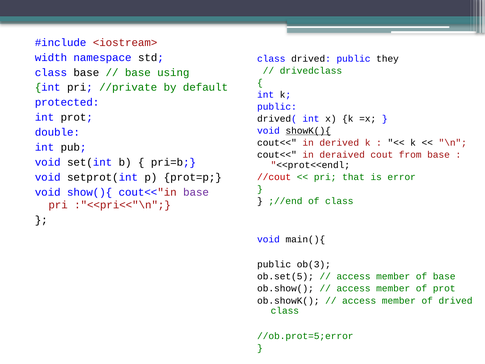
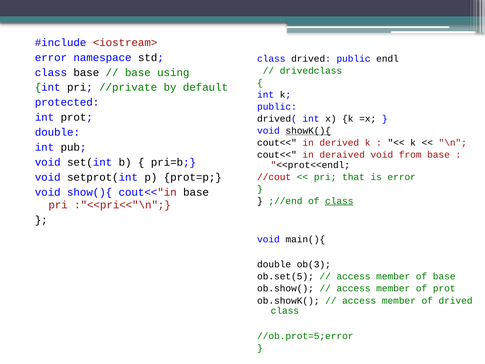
width at (51, 57): width -> error
they: they -> endl
deraived cout: cout -> void
base at (196, 192) colour: purple -> black
class at (339, 201) underline: none -> present
public at (274, 264): public -> double
